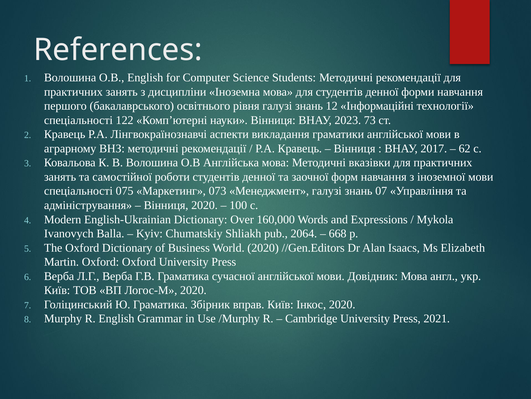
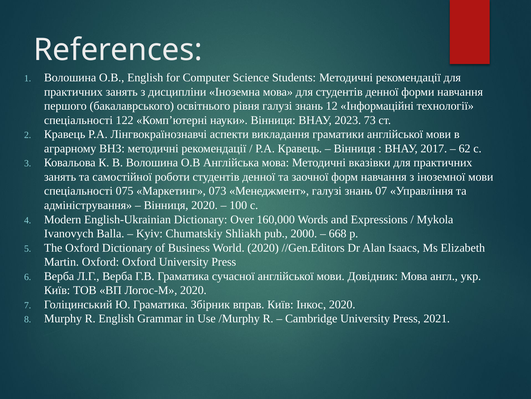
2064: 2064 -> 2000
